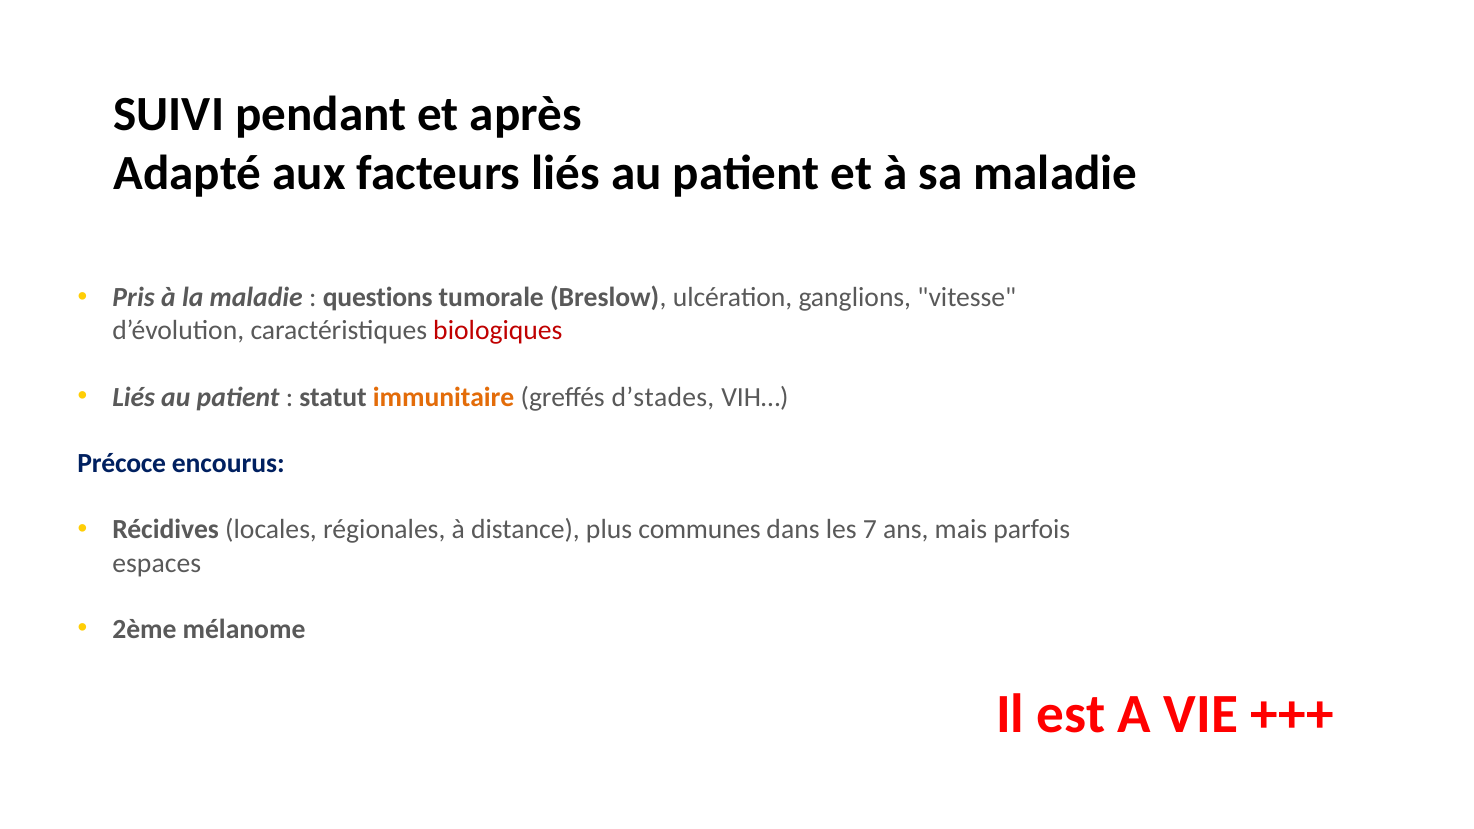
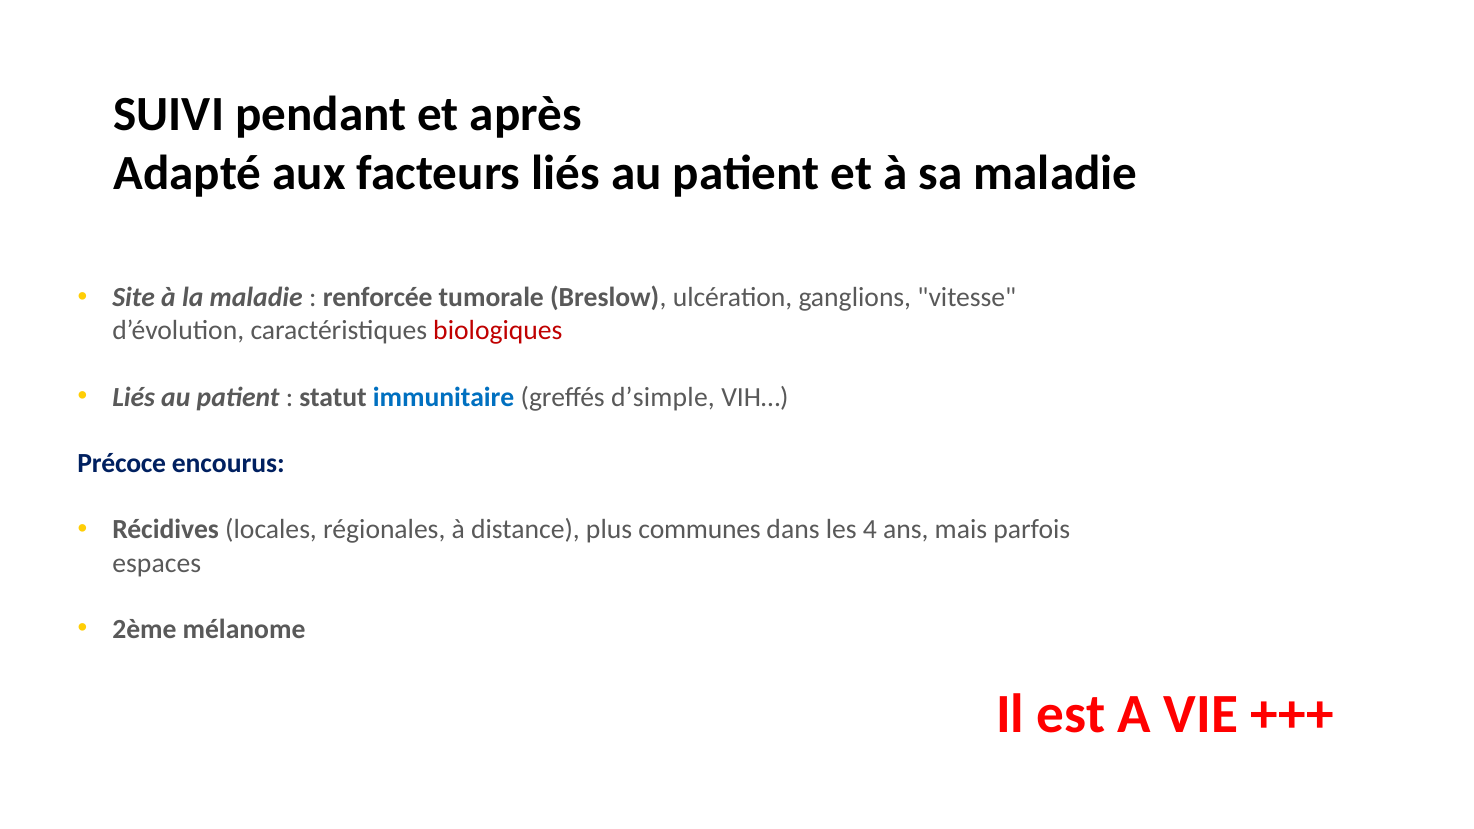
Pris: Pris -> Site
questions: questions -> renforcée
immunitaire colour: orange -> blue
d’stades: d’stades -> d’simple
7: 7 -> 4
